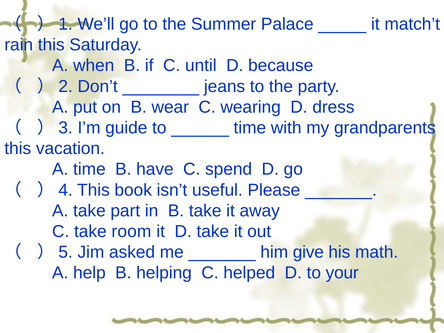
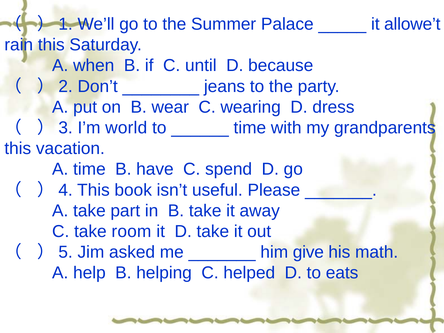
match’t: match’t -> allowe’t
guide: guide -> world
your: your -> eats
